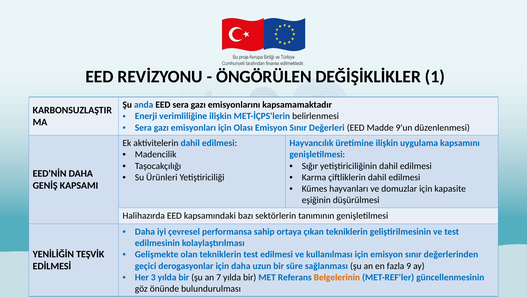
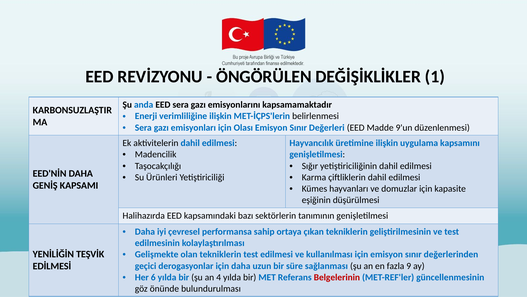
3: 3 -> 6
7: 7 -> 4
Belgelerinin colour: orange -> red
